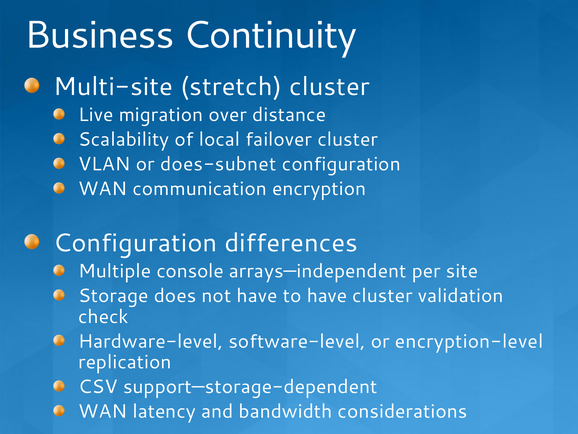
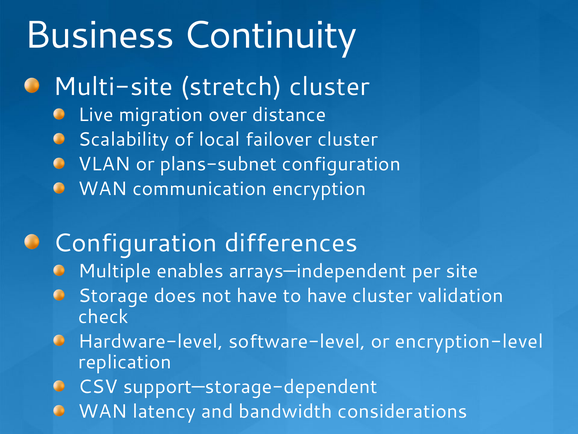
does-subnet: does-subnet -> plans-subnet
console: console -> enables
